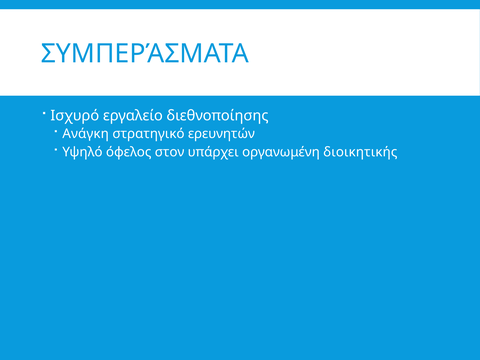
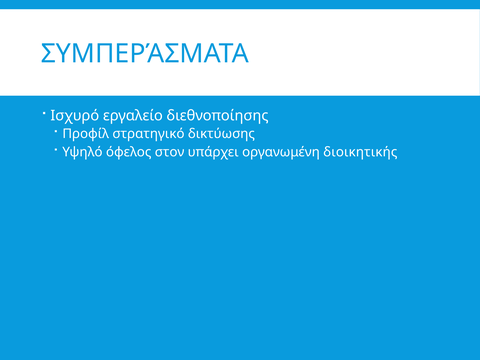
Ανάγκη: Ανάγκη -> Προφίλ
ερευνητών: ερευνητών -> δικτύωσης
